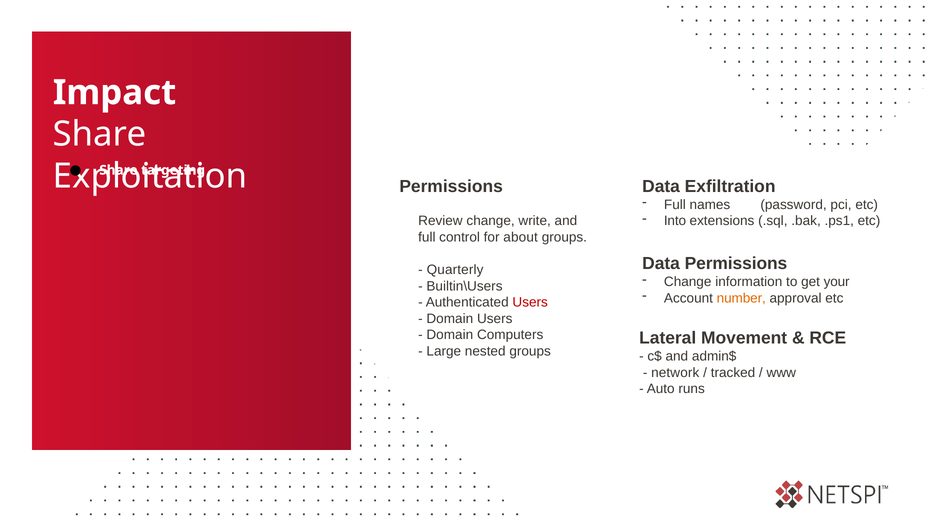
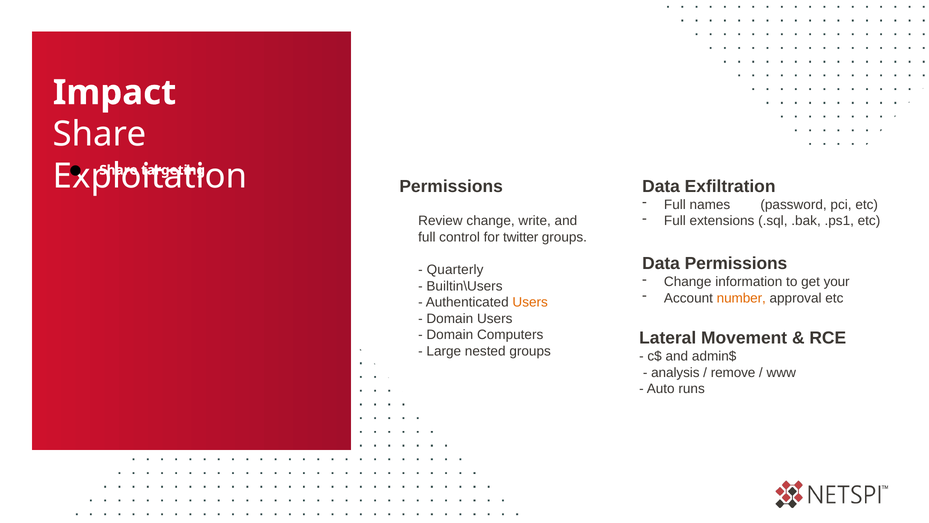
Into at (675, 221): Into -> Full
about: about -> twitter
Users at (530, 302) colour: red -> orange
network: network -> analysis
tracked: tracked -> remove
